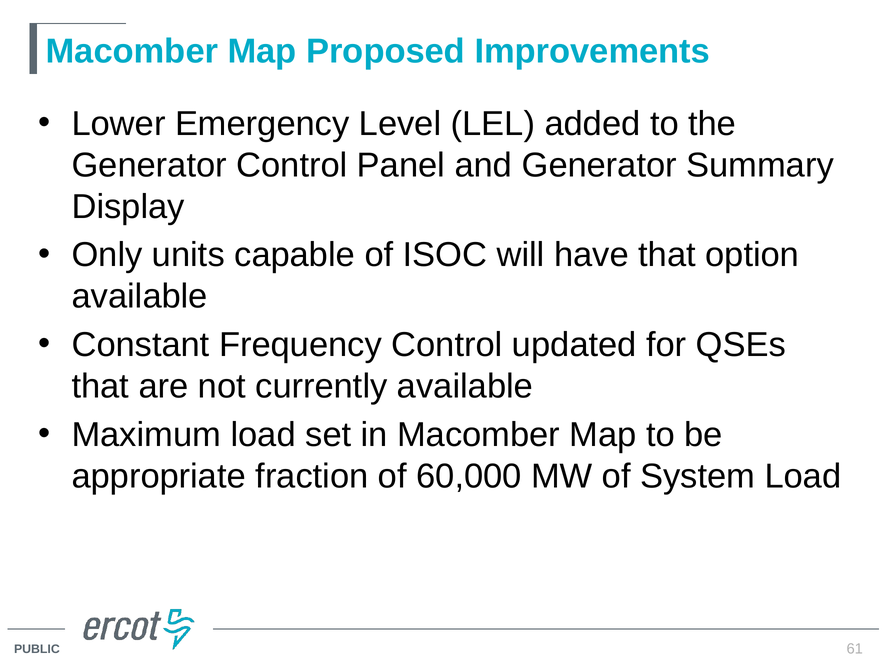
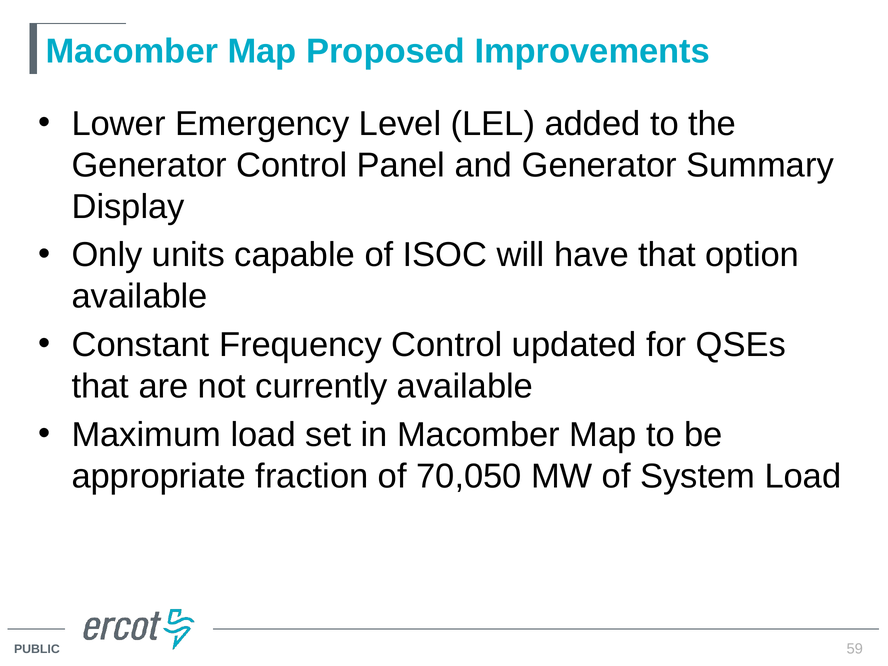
60,000: 60,000 -> 70,050
61: 61 -> 59
